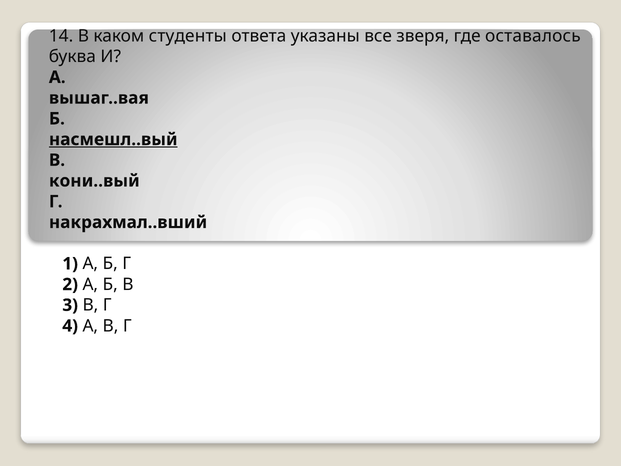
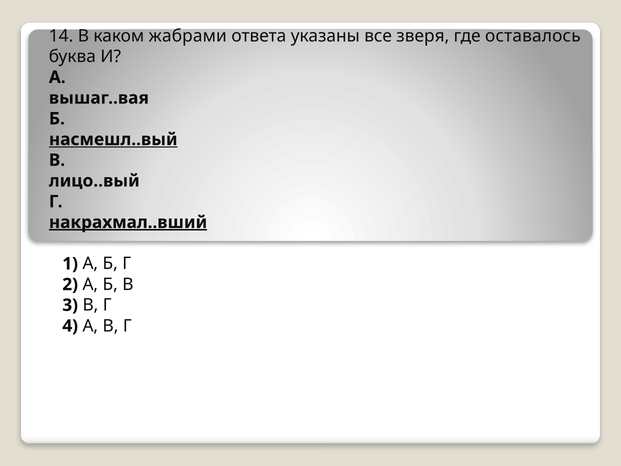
студенты: студенты -> жабрами
кони..вый: кони..вый -> лицо..вый
накрахмал..вший underline: none -> present
